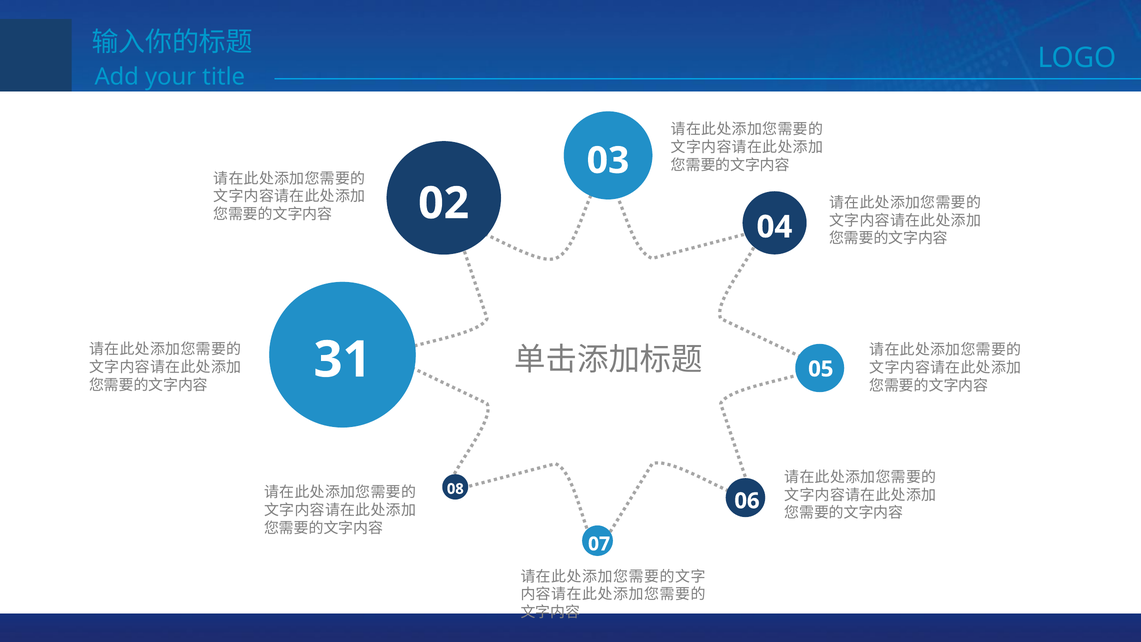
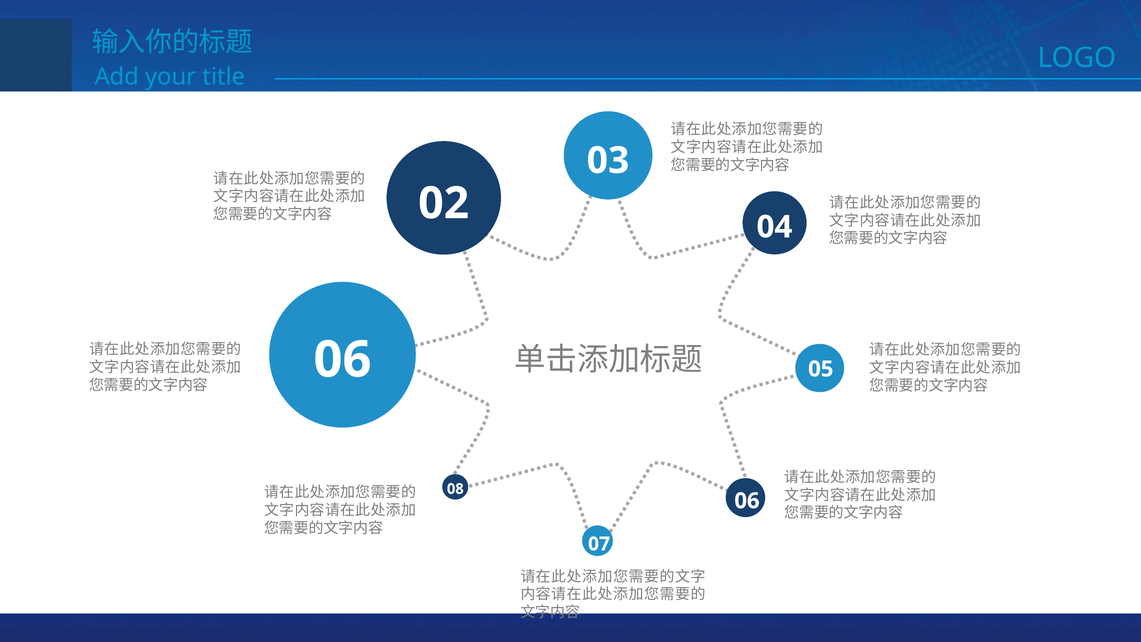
31 at (342, 360): 31 -> 06
